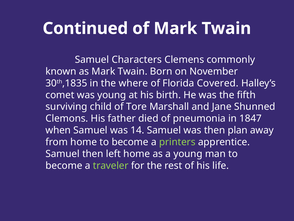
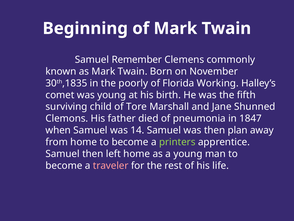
Continued: Continued -> Beginning
Characters: Characters -> Remember
where: where -> poorly
Covered: Covered -> Working
traveler colour: light green -> pink
